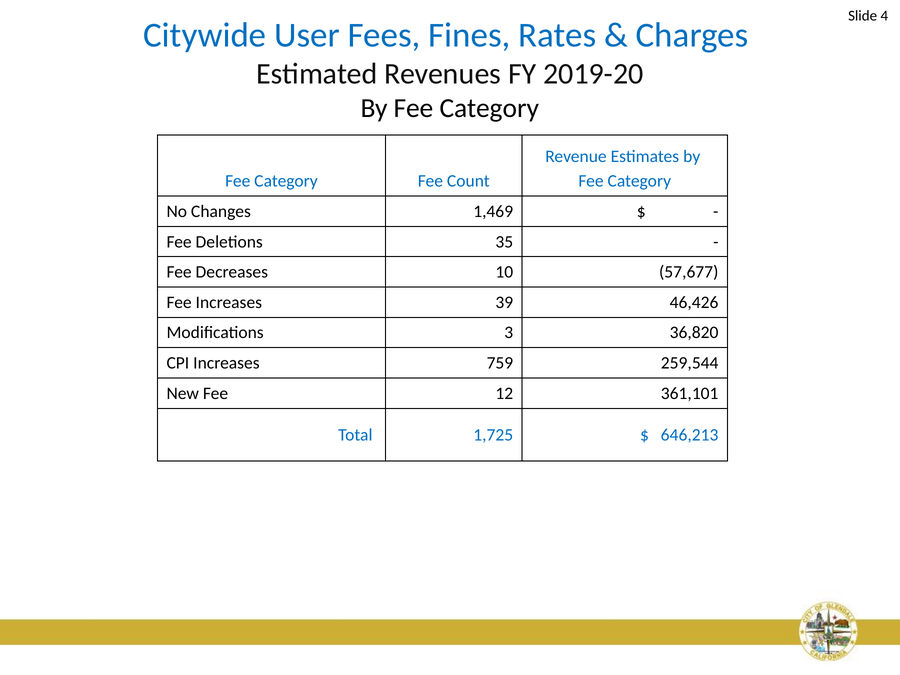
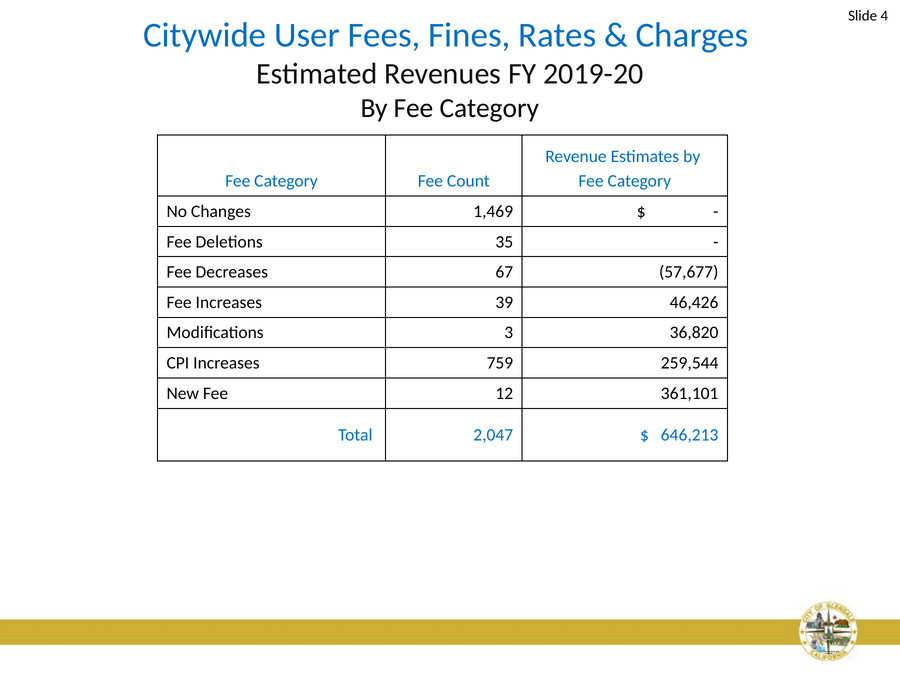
10: 10 -> 67
1,725: 1,725 -> 2,047
